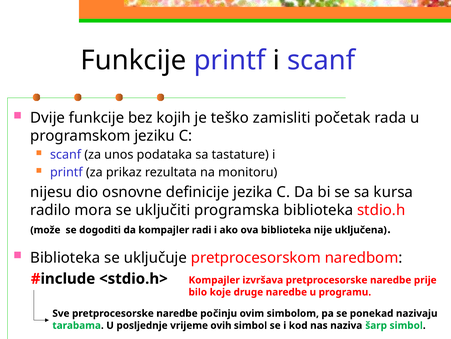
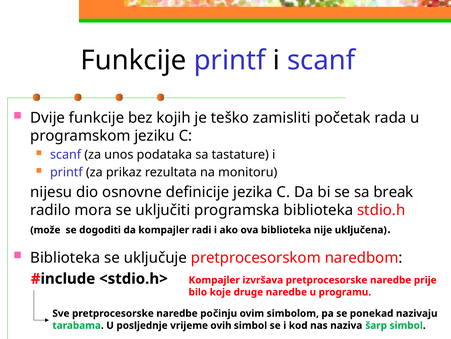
kursa: kursa -> break
